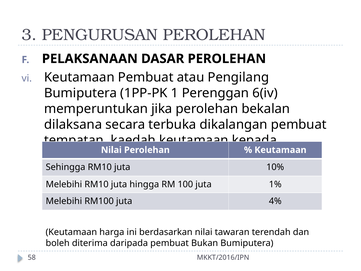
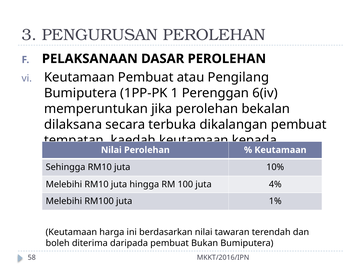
1%: 1% -> 4%
4%: 4% -> 1%
